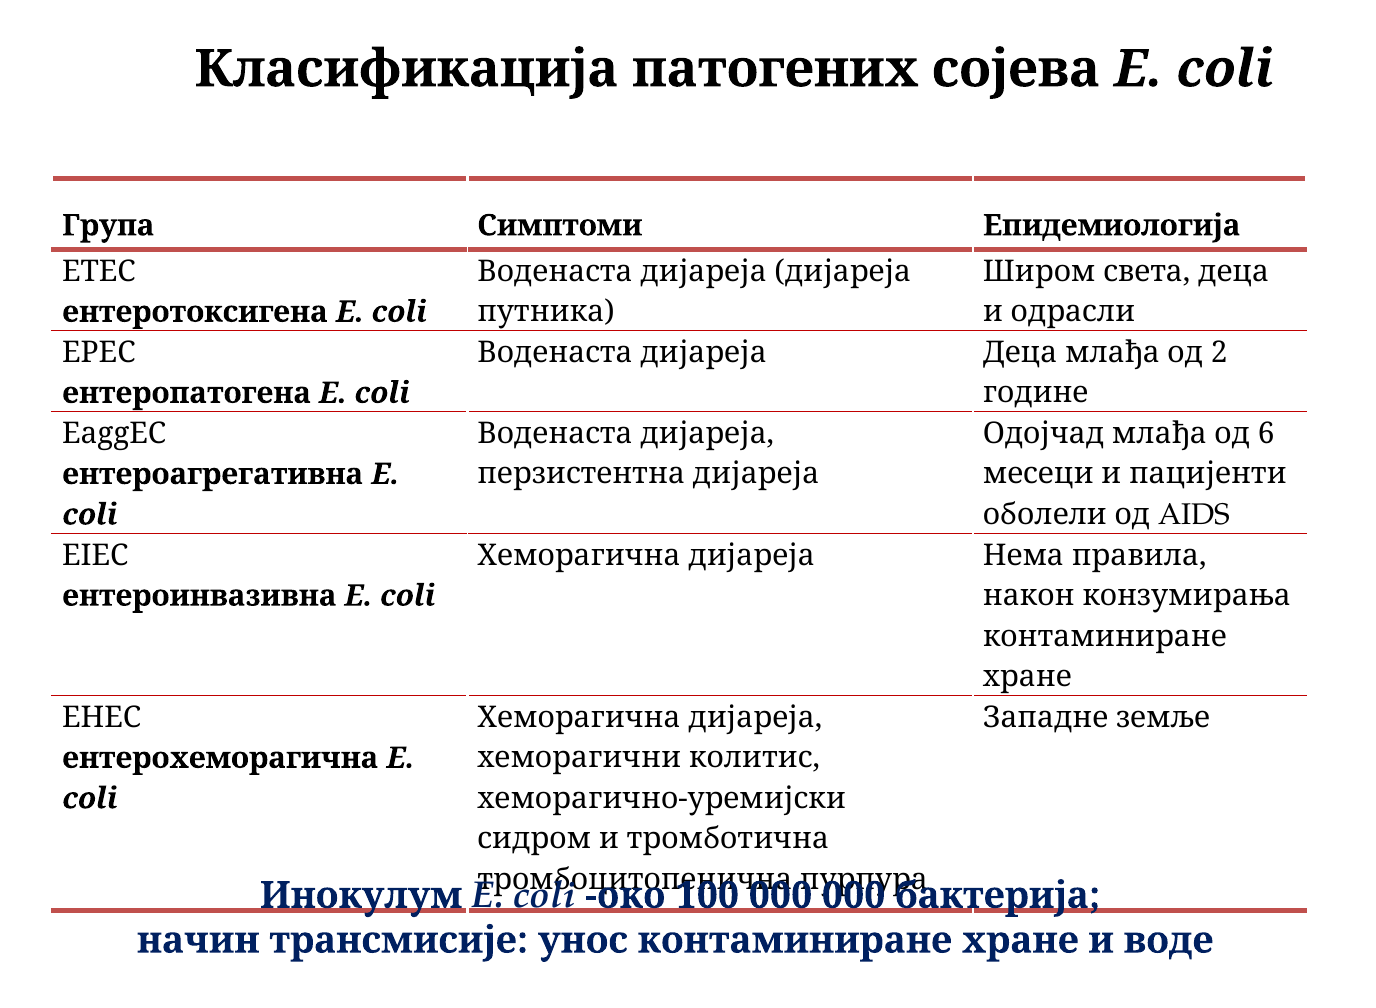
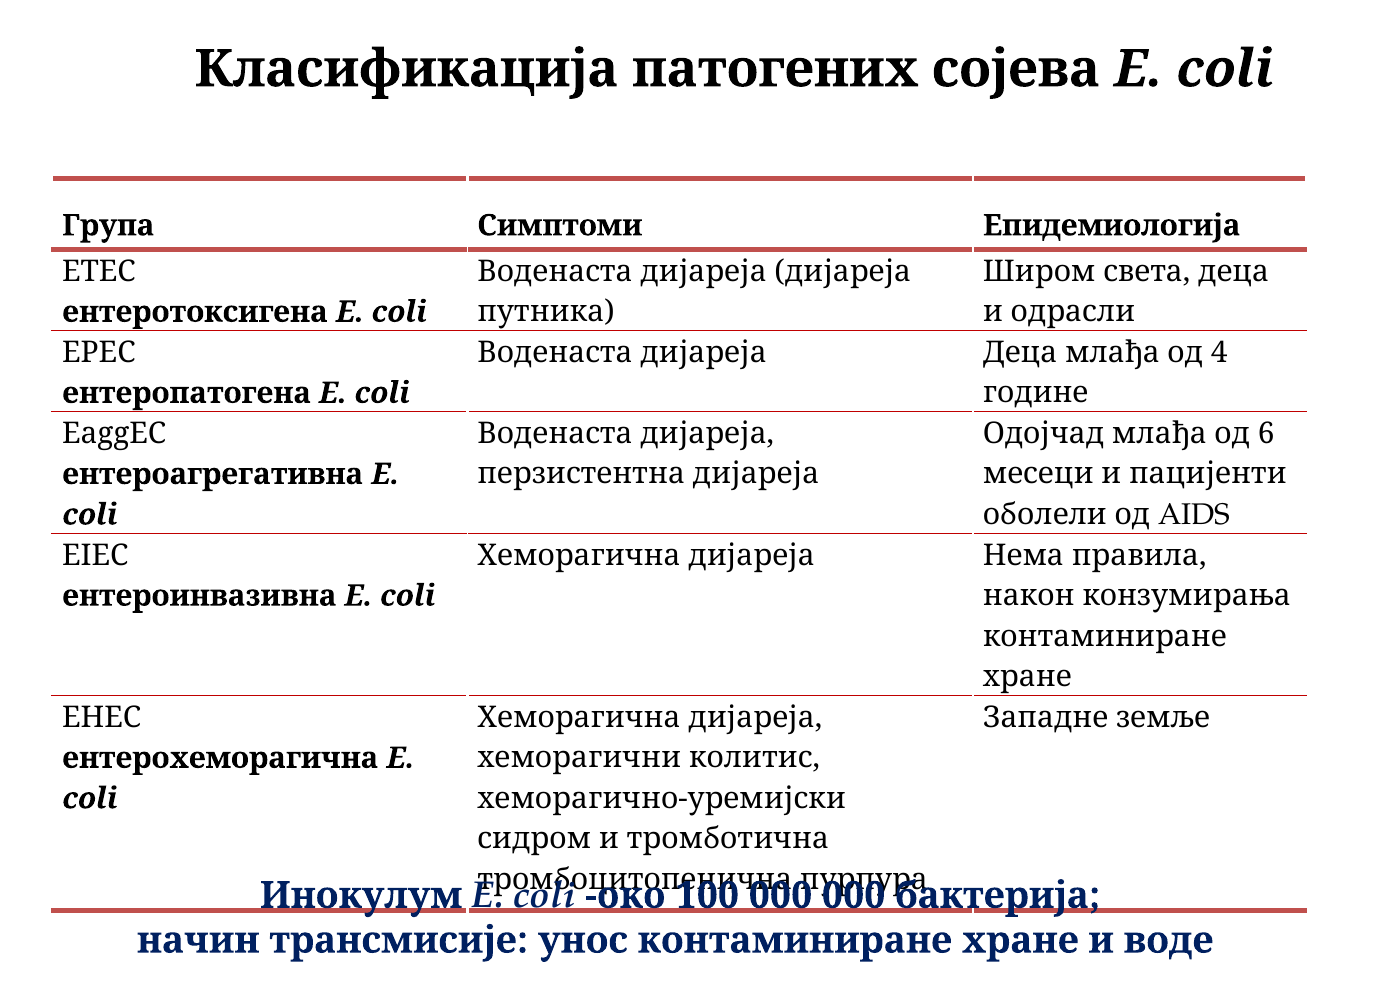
2: 2 -> 4
